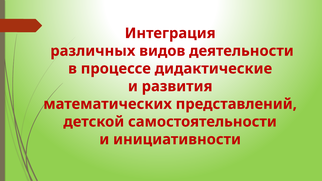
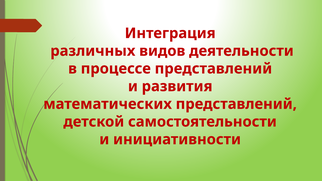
процессе дидактические: дидактические -> представлений
